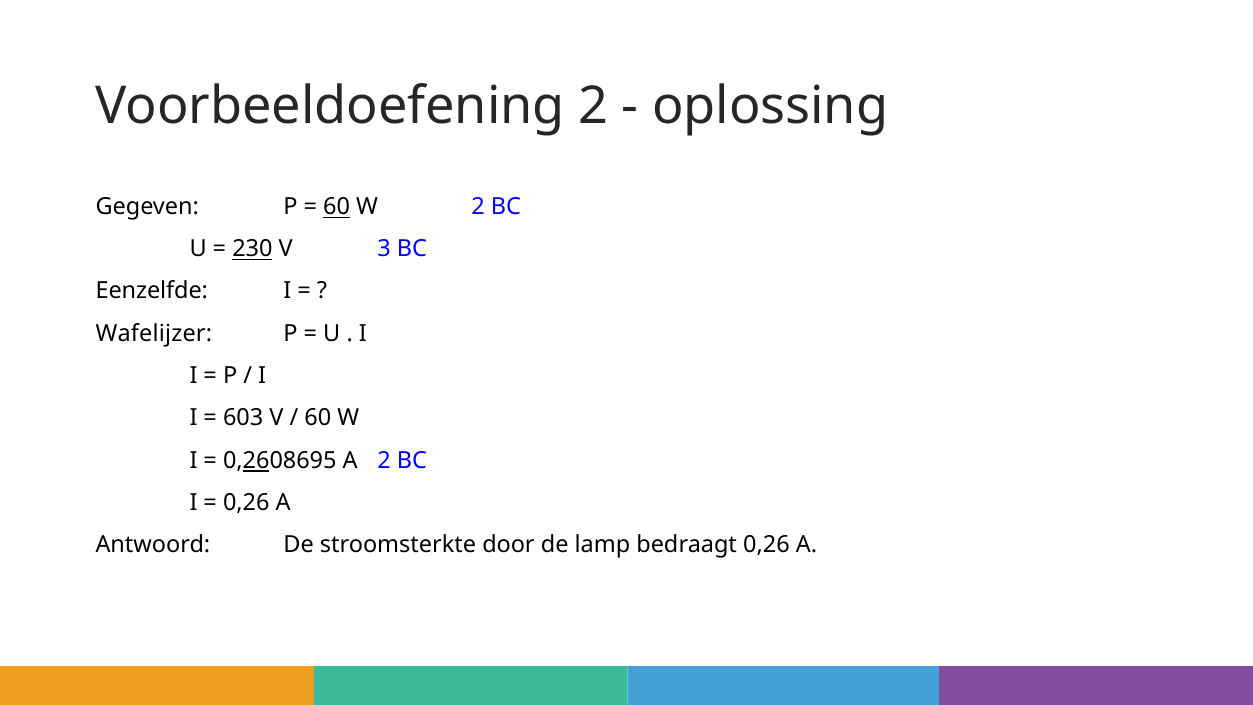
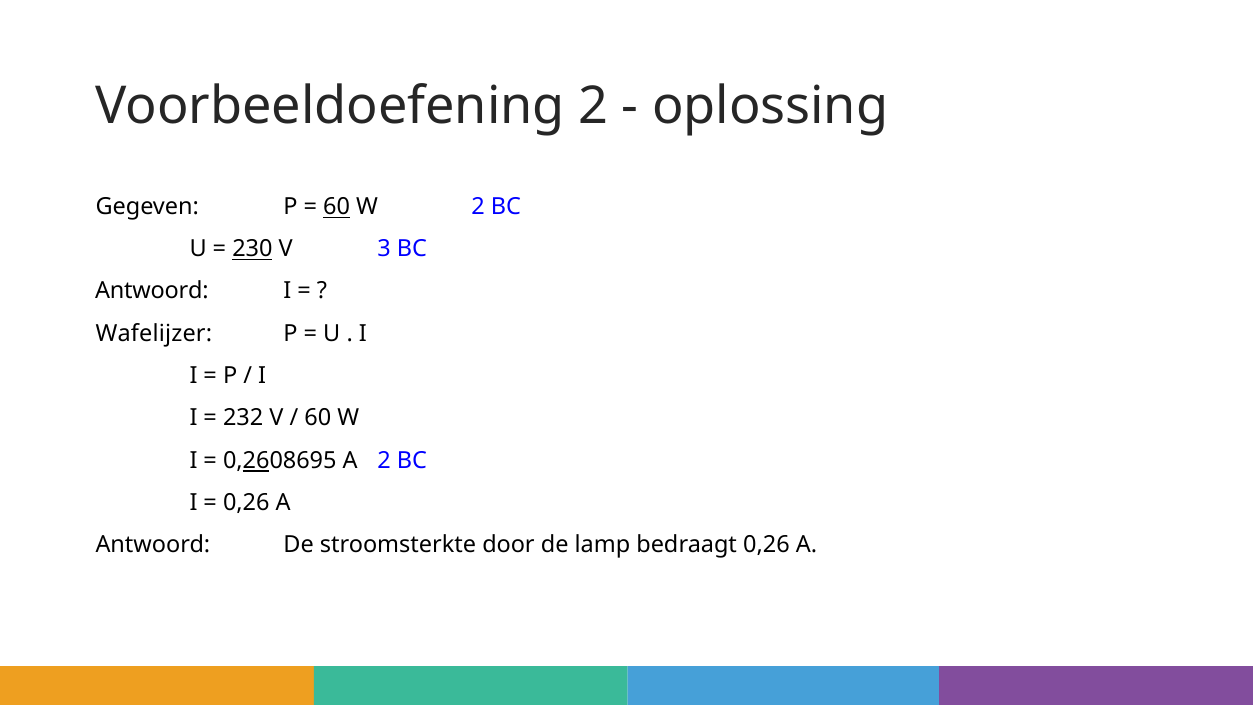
Eenzelfde at (152, 291): Eenzelfde -> Antwoord
603: 603 -> 232
